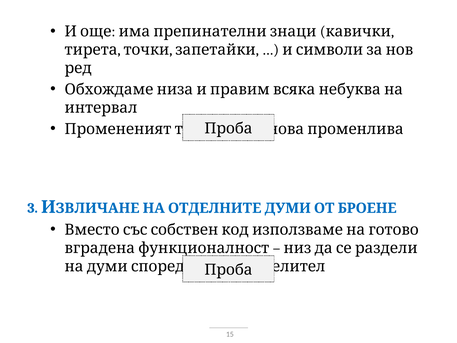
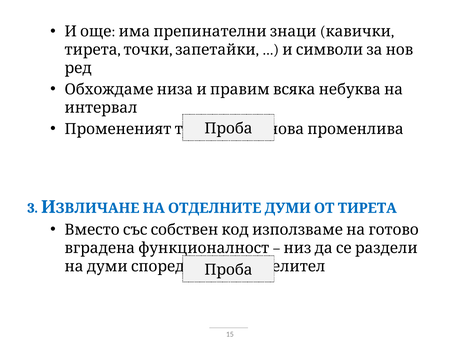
ОТ БРОЕНЕ: БРОЕНЕ -> ТИРЕТА
